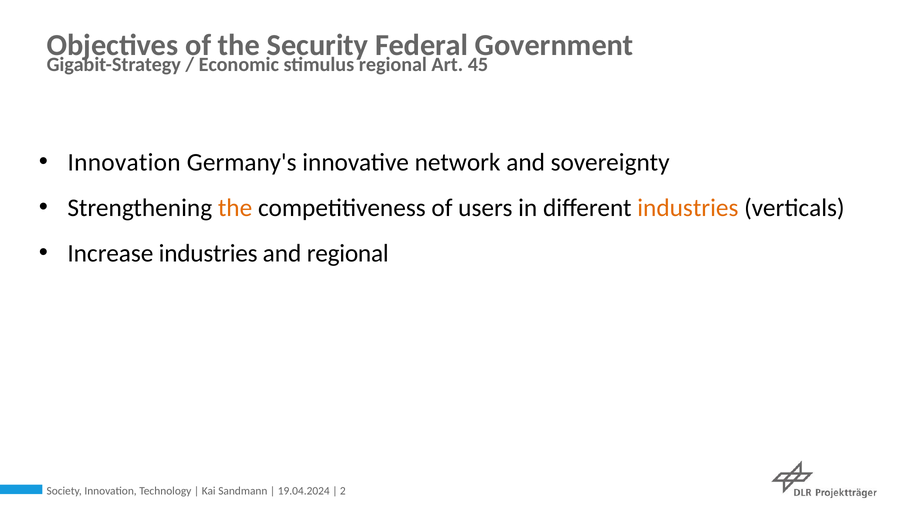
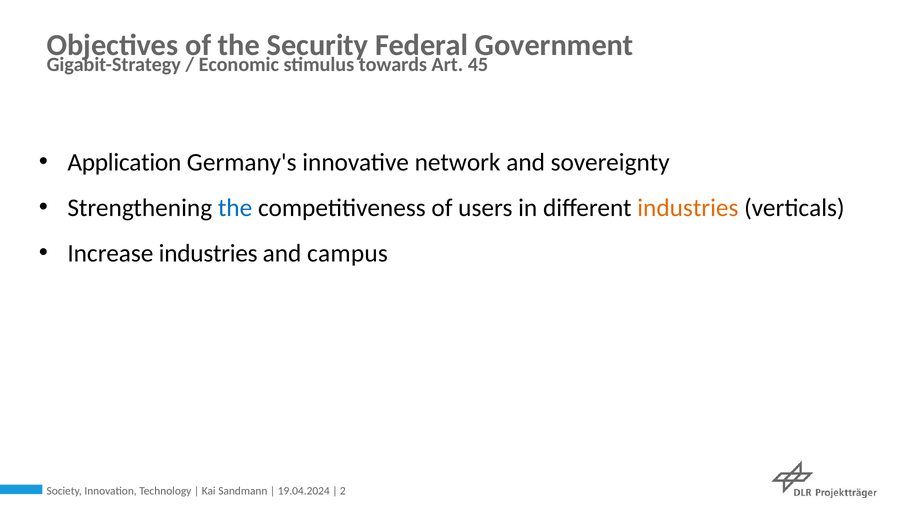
stimulus regional: regional -> towards
Innovation at (124, 162): Innovation -> Application
the at (235, 208) colour: orange -> blue
and regional: regional -> campus
